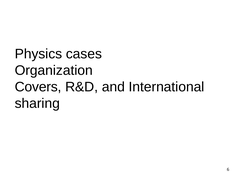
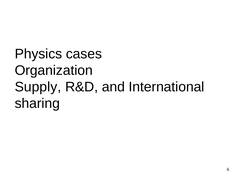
Covers: Covers -> Supply
